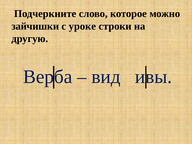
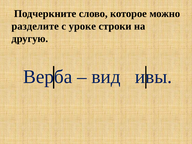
зайчишки: зайчишки -> разделите
